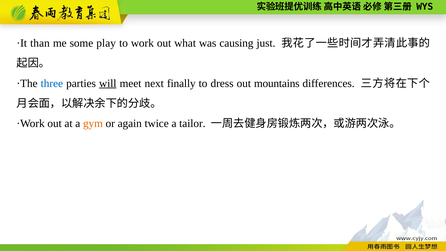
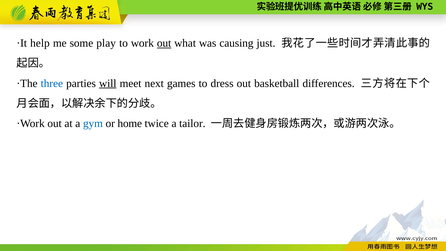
than: than -> help
out at (164, 43) underline: none -> present
finally: finally -> games
mountains: mountains -> basketball
gym colour: orange -> blue
again: again -> home
